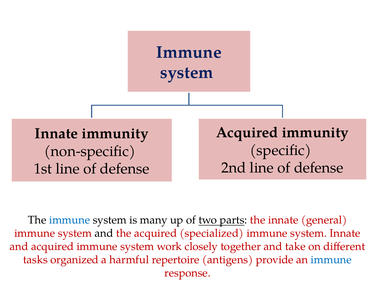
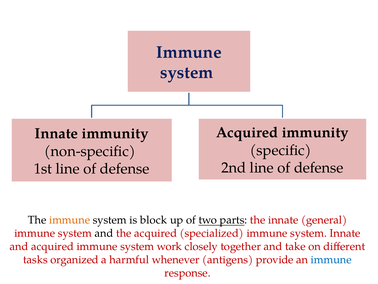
immune at (70, 219) colour: blue -> orange
many: many -> block
repertoire: repertoire -> whenever
